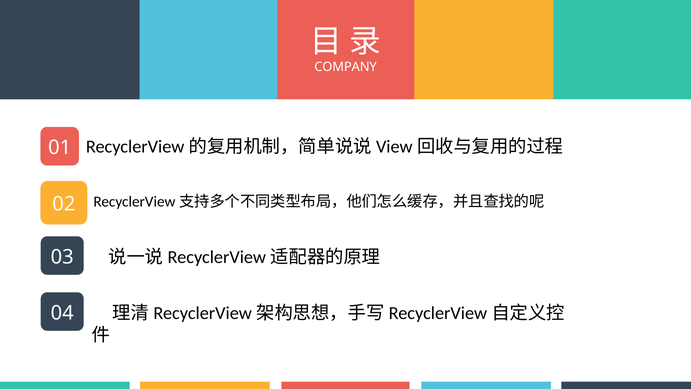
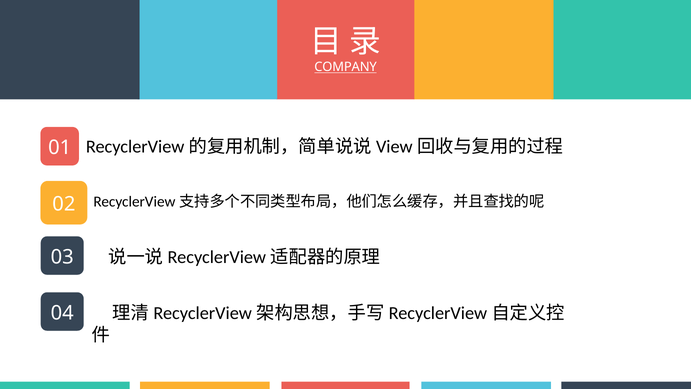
COMPANY underline: none -> present
